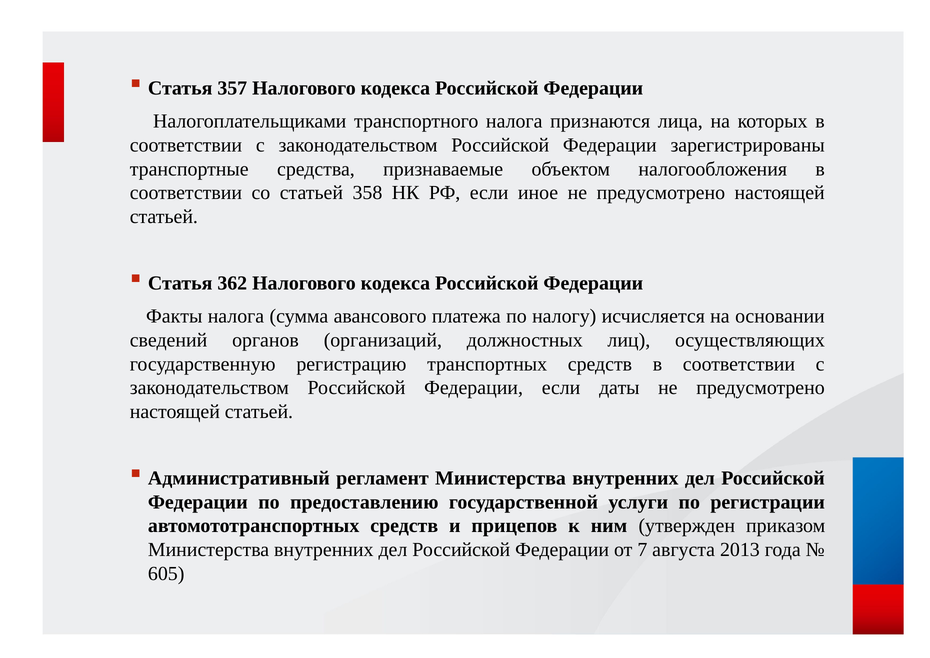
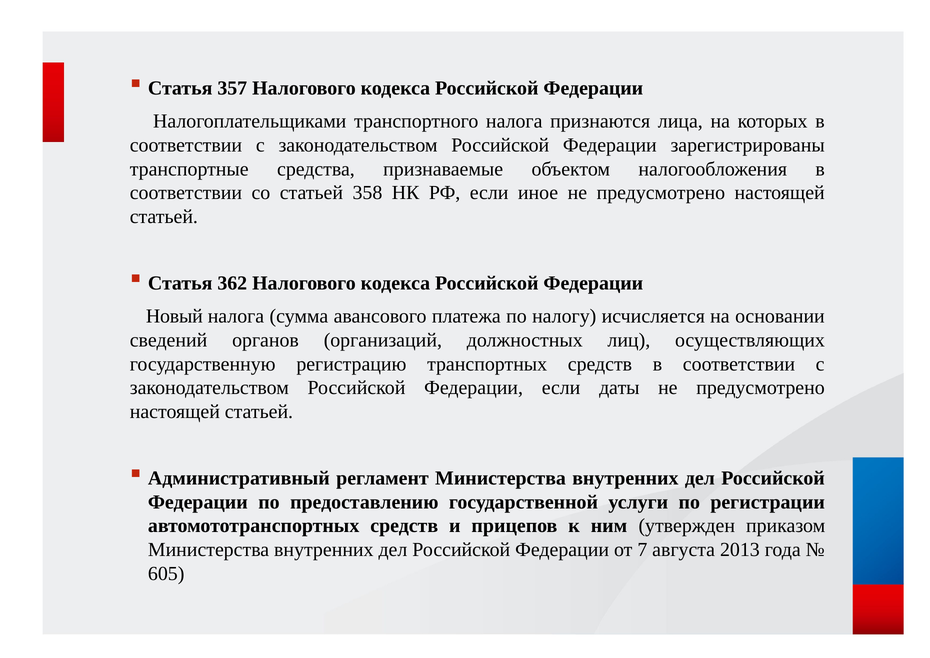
Факты: Факты -> Новый
